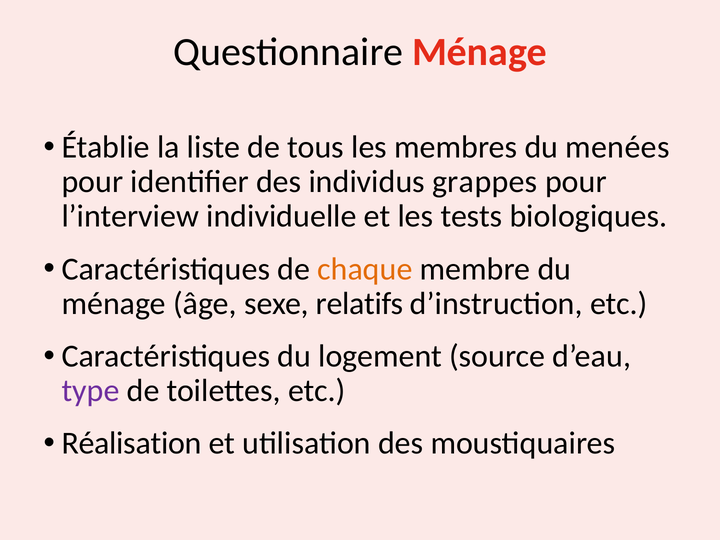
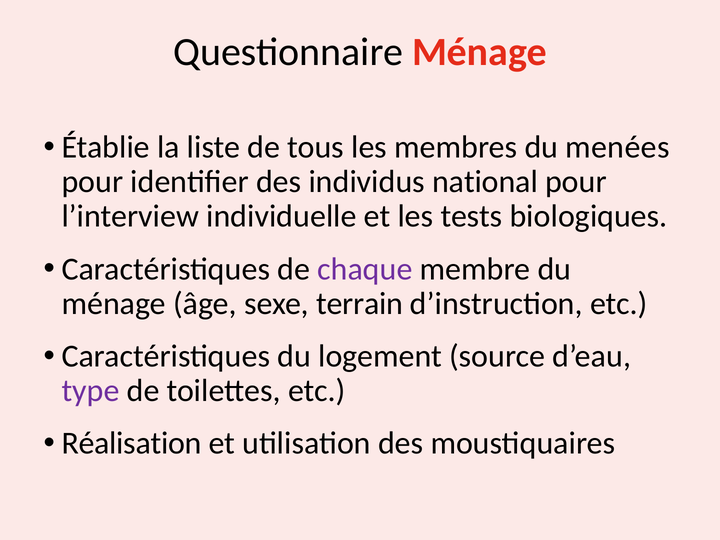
grappes: grappes -> national
chaque colour: orange -> purple
relatifs: relatifs -> terrain
